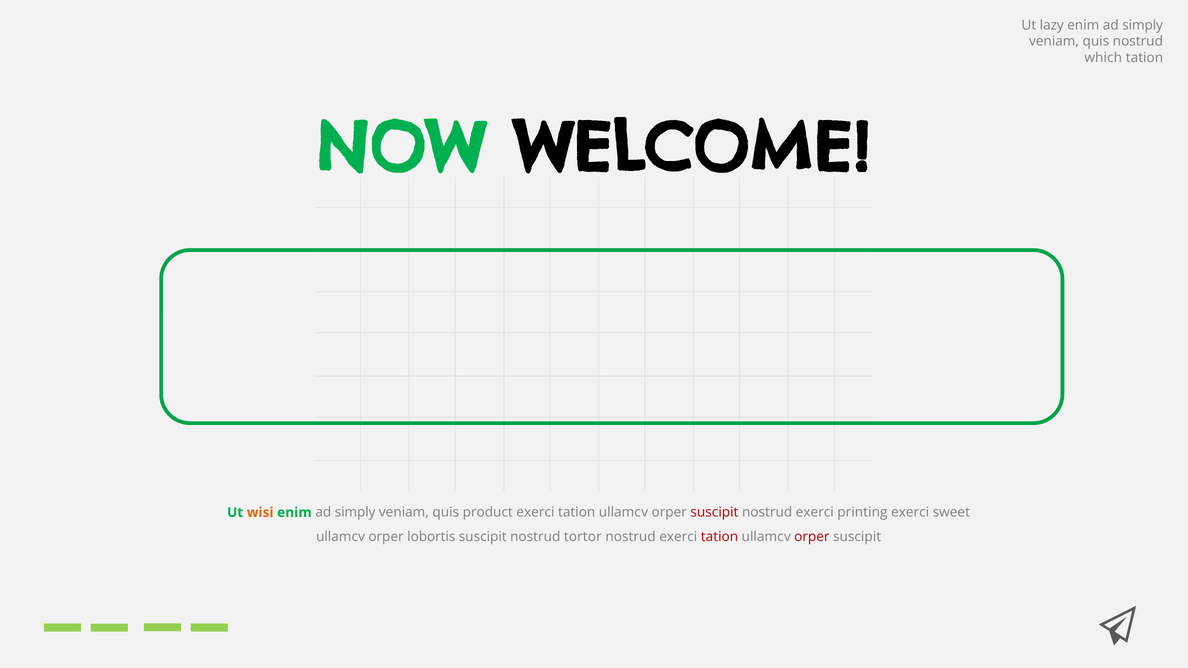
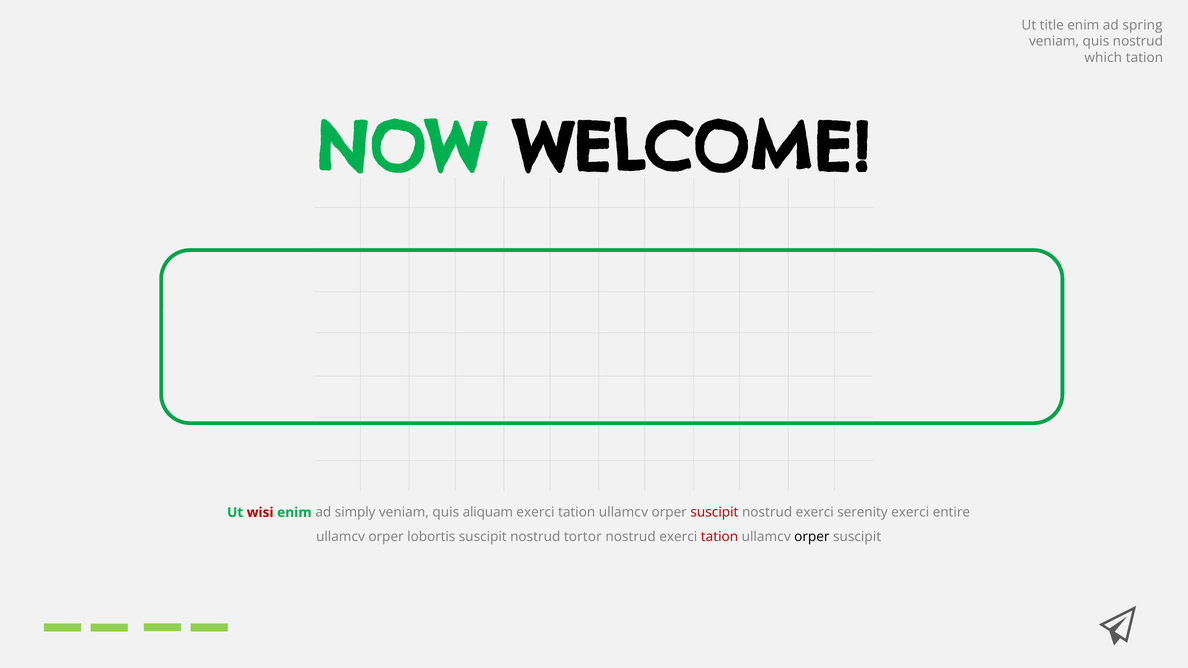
lazy: lazy -> title
simply at (1143, 25): simply -> spring
wisi colour: orange -> red
product: product -> aliquam
printing: printing -> serenity
sweet: sweet -> entire
orper at (812, 537) colour: red -> black
